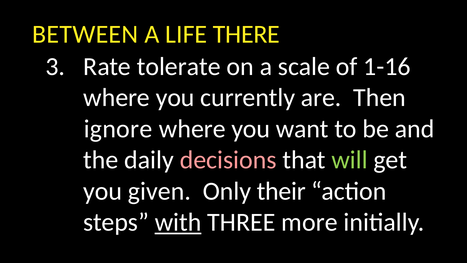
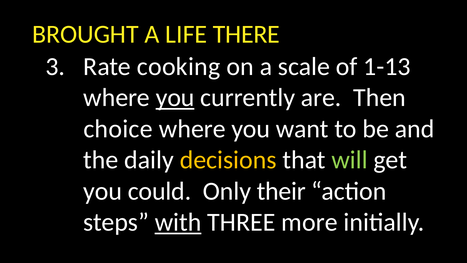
BETWEEN: BETWEEN -> BROUGHT
tolerate: tolerate -> cooking
1-16: 1-16 -> 1-13
you at (175, 98) underline: none -> present
ignore: ignore -> choice
decisions colour: pink -> yellow
given: given -> could
